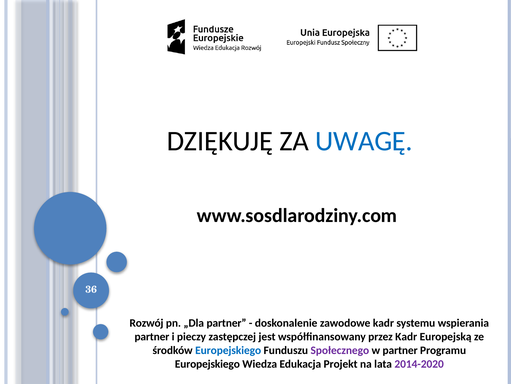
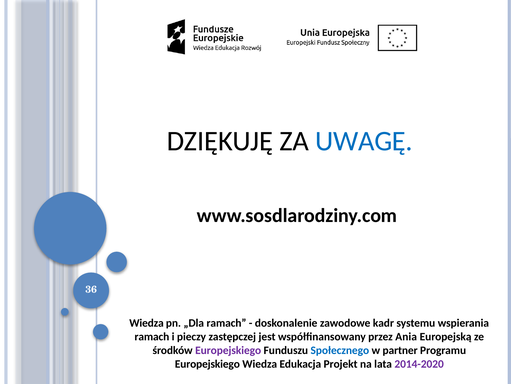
Rozwój at (146, 322): Rozwój -> Wiedza
„Dla partner: partner -> ramach
partner at (152, 336): partner -> ramach
przez Kadr: Kadr -> Ania
Europejskiego at (228, 350) colour: blue -> purple
Społecznego colour: purple -> blue
